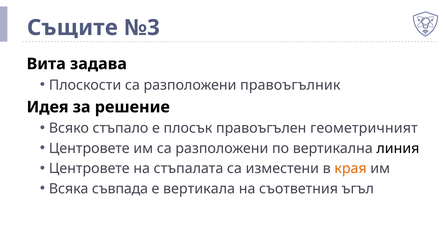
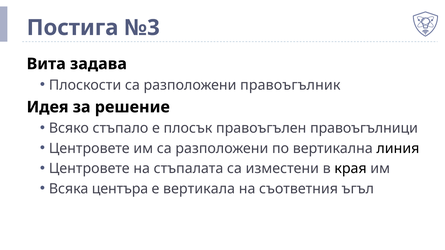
Същите: Същите -> Постига
геометричният: геометричният -> правоъгълници
края colour: orange -> black
съвпада: съвпада -> центъра
